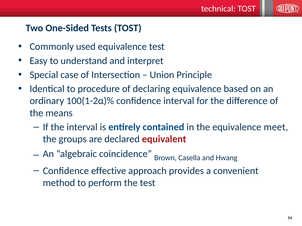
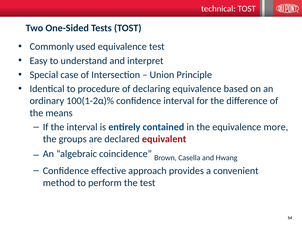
meet: meet -> more
